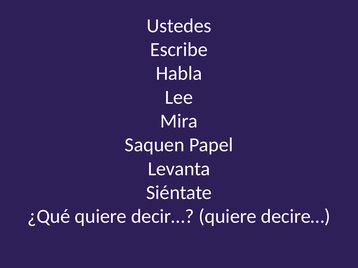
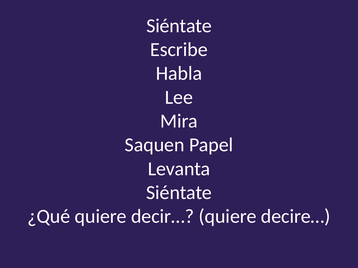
Ustedes at (179, 26): Ustedes -> Siéntate
